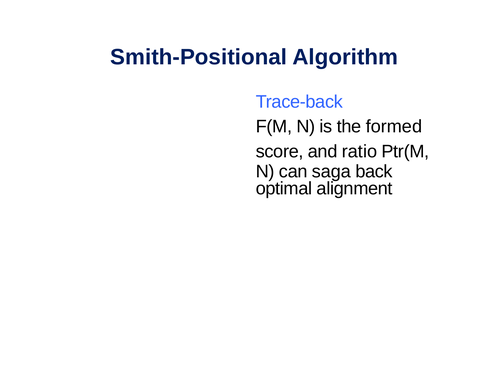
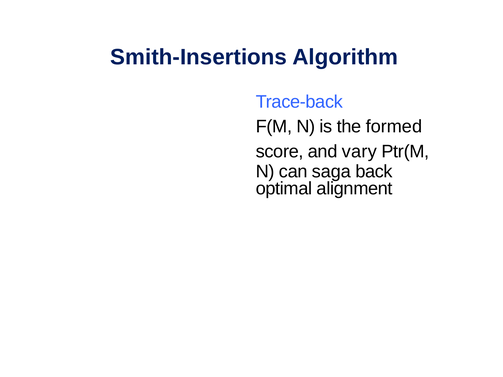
Smith-Positional: Smith-Positional -> Smith-Insertions
ratio: ratio -> vary
